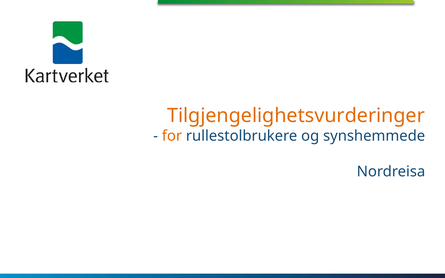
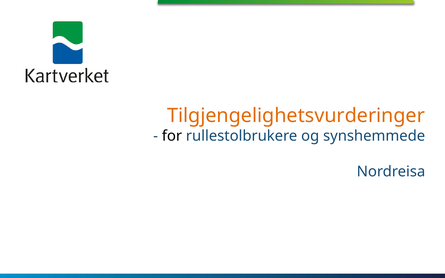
for colour: orange -> black
